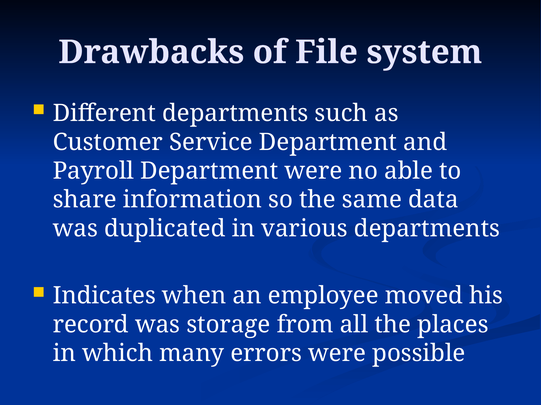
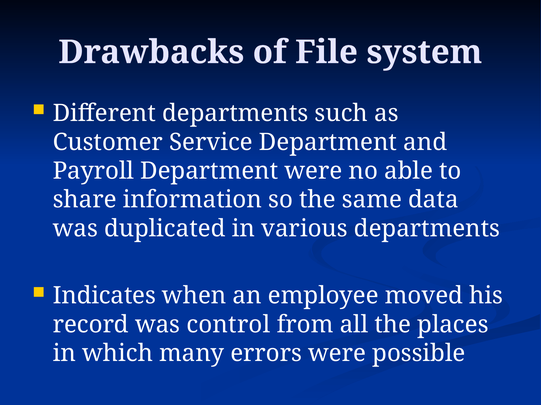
storage: storage -> control
